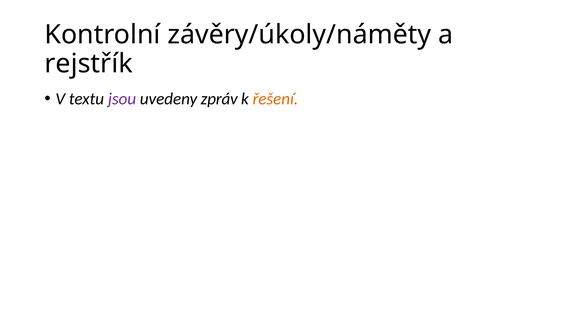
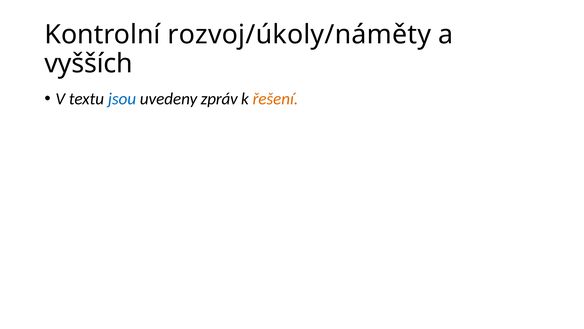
závěry/úkoly/náměty: závěry/úkoly/náměty -> rozvoj/úkoly/náměty
rejstřík: rejstřík -> vyšších
jsou colour: purple -> blue
